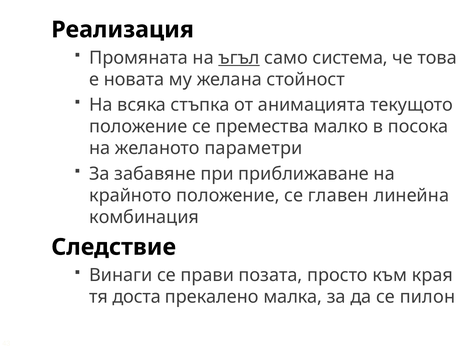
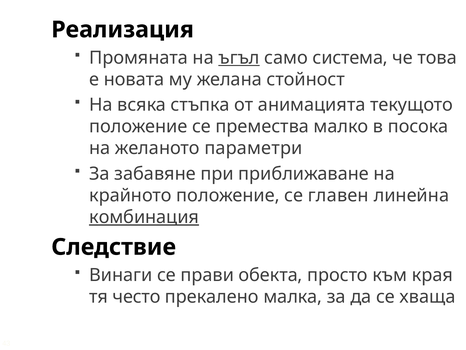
комбинация underline: none -> present
позата: позата -> обекта
доста: доста -> често
пилон: пилон -> хваща
